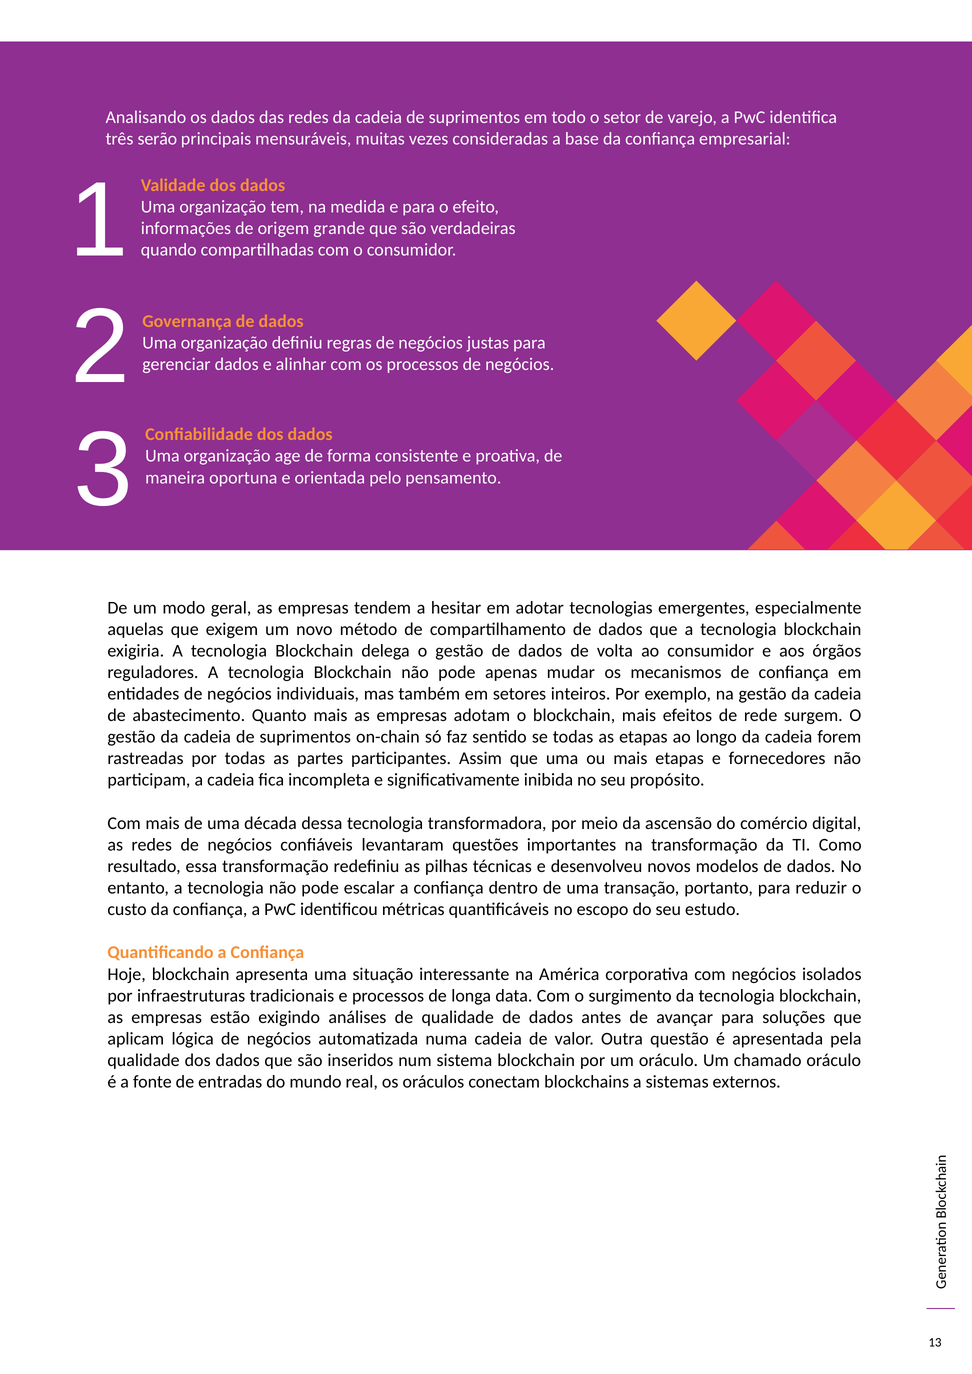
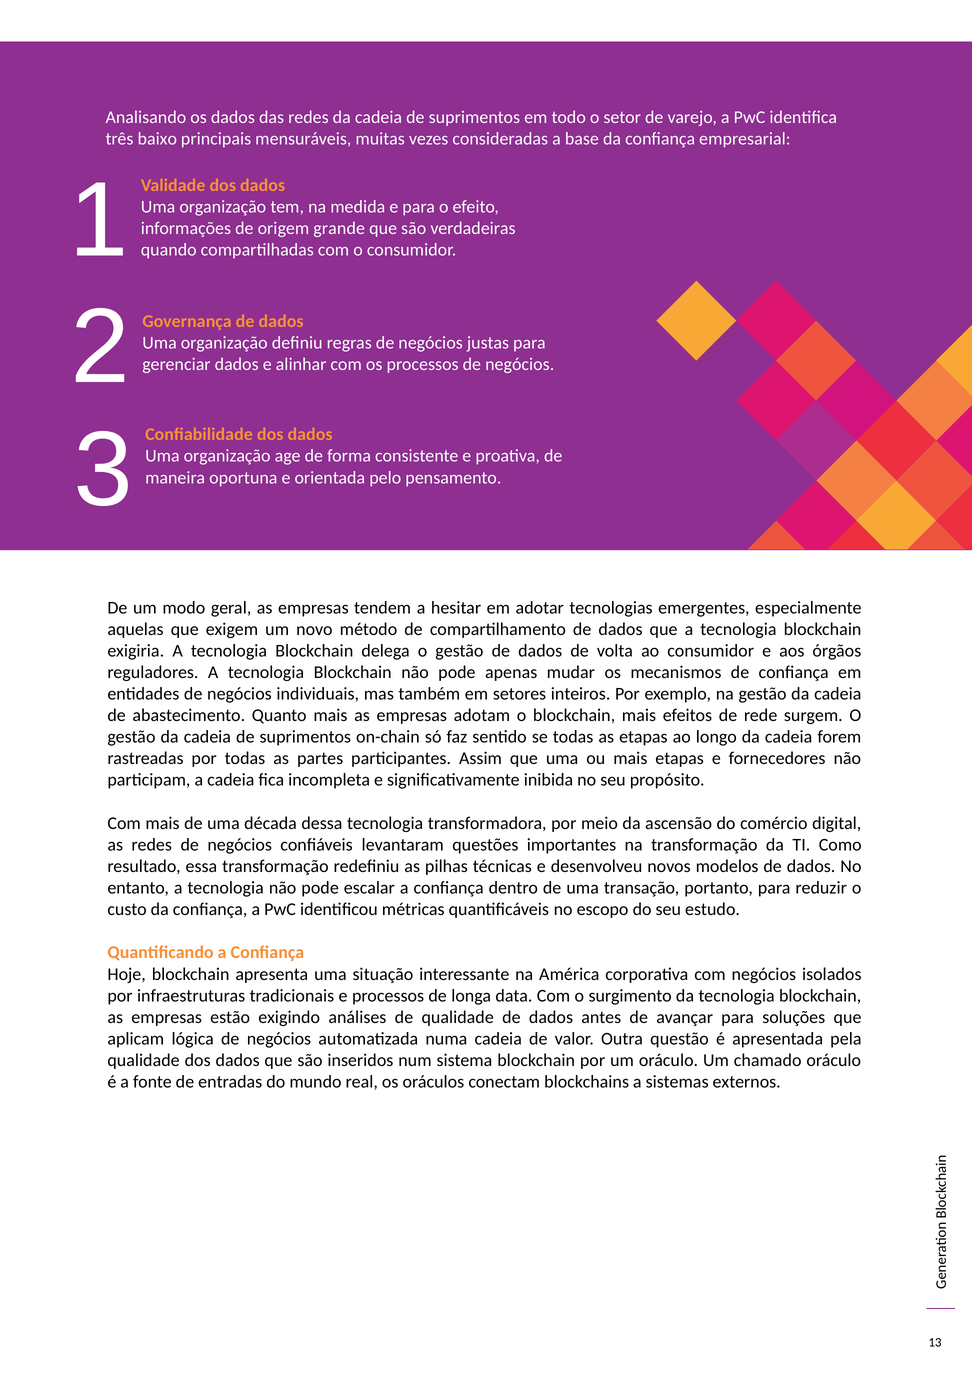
serão: serão -> baixo
